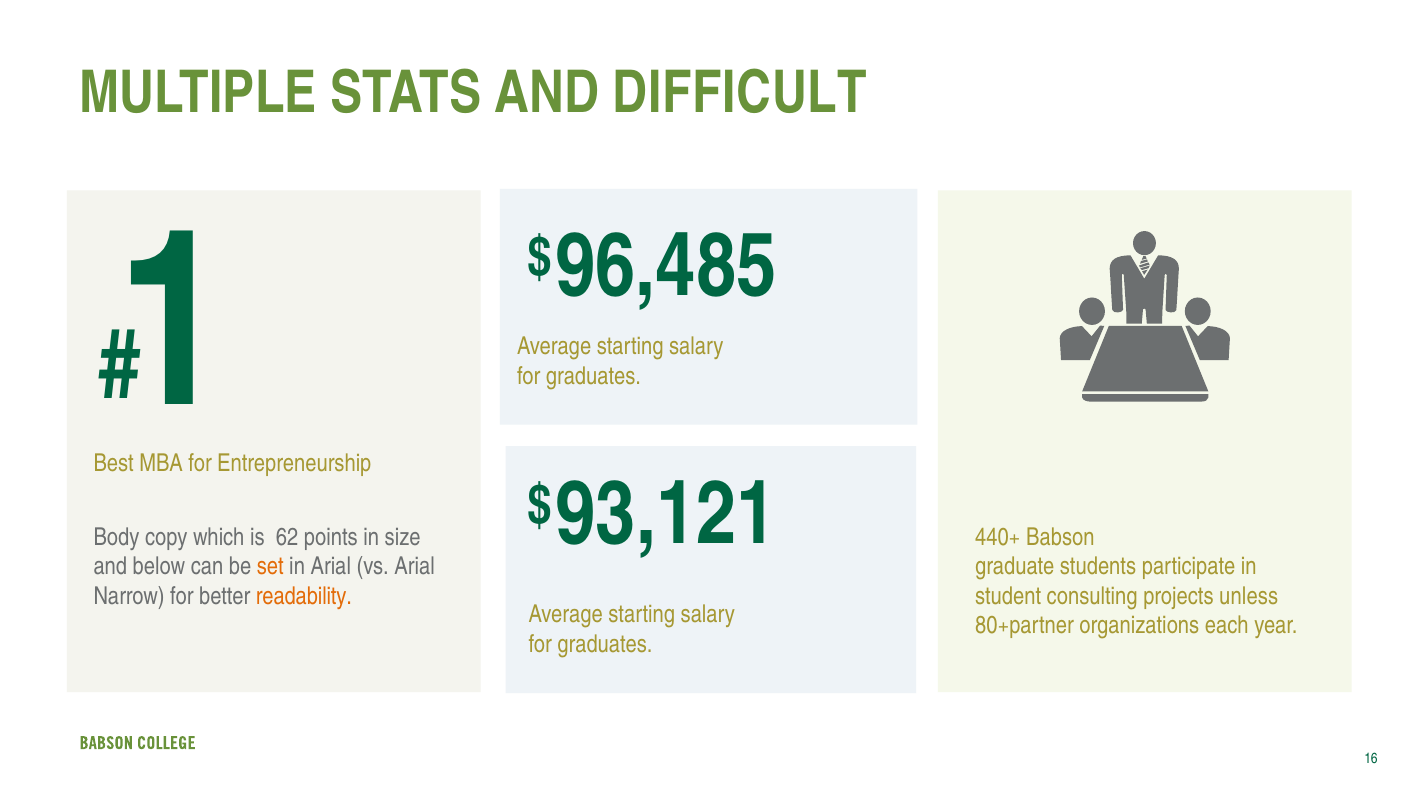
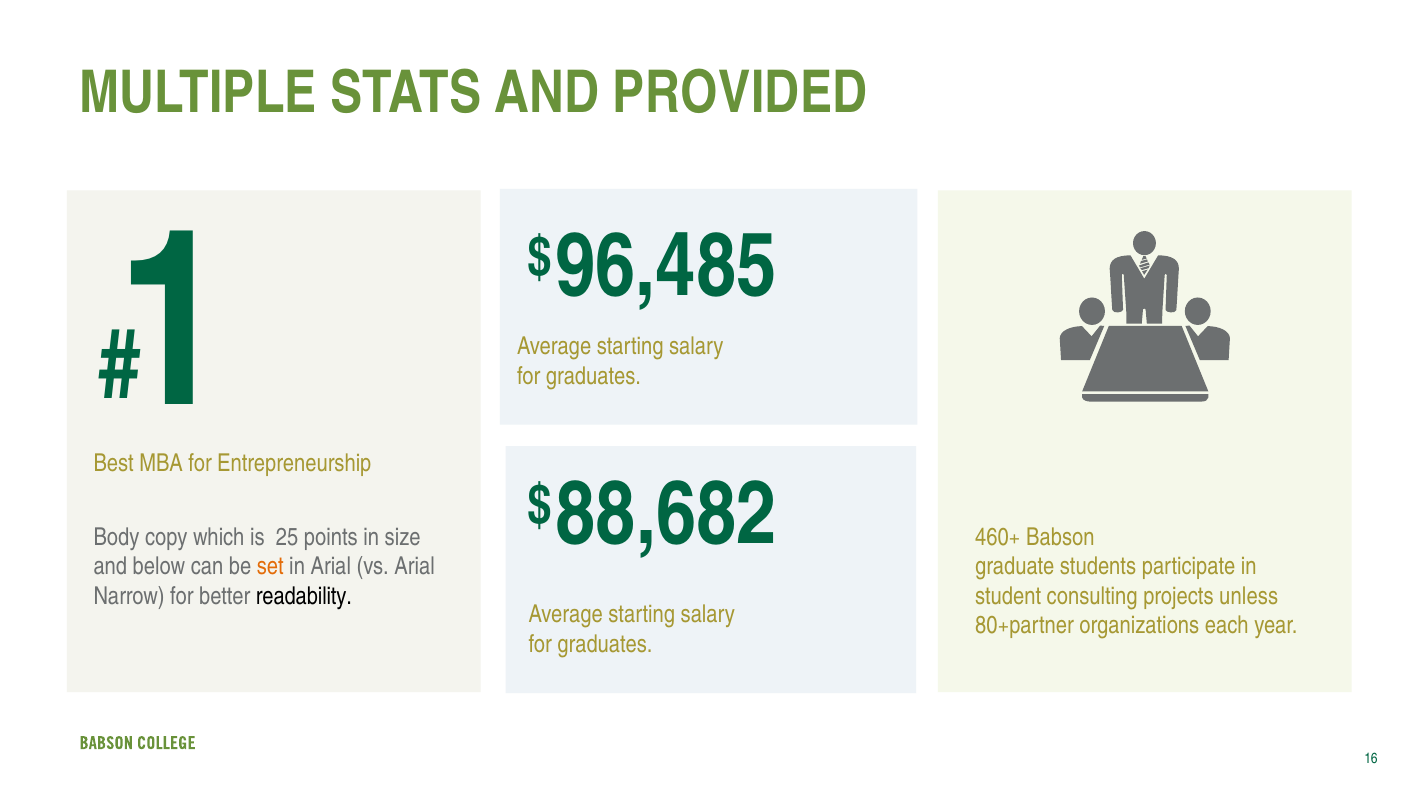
DIFFICULT: DIFFICULT -> PROVIDED
93,121: 93,121 -> 88,682
62: 62 -> 25
440+: 440+ -> 460+
readability colour: orange -> black
